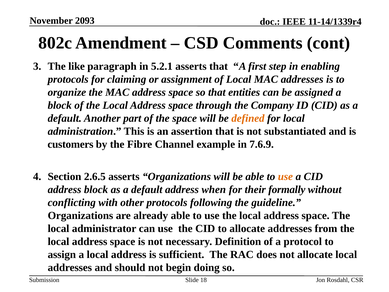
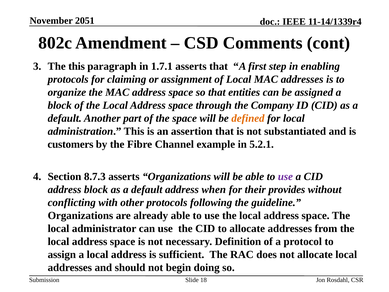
2093: 2093 -> 2051
The like: like -> this
5.2.1: 5.2.1 -> 1.7.1
7.6.9: 7.6.9 -> 5.2.1
2.6.5: 2.6.5 -> 8.7.3
use at (285, 177) colour: orange -> purple
formally: formally -> provides
